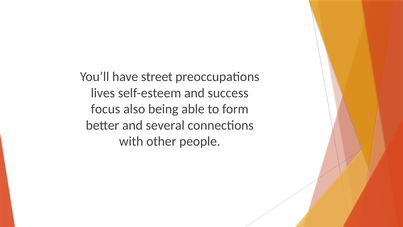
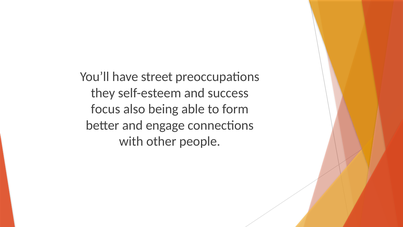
lives: lives -> they
several: several -> engage
